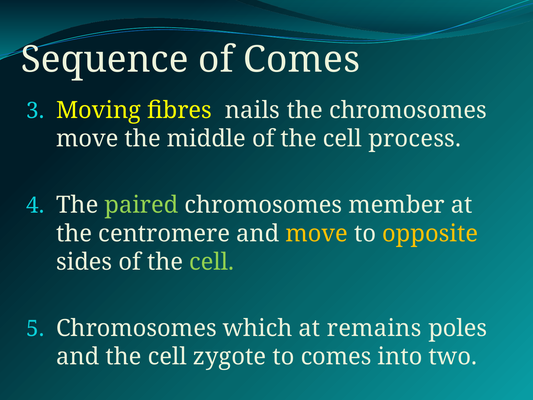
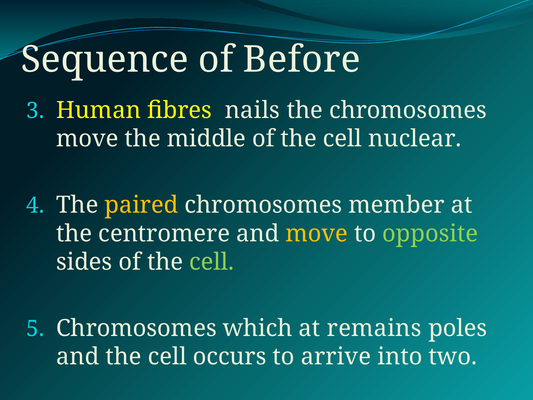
of Comes: Comes -> Before
Moving: Moving -> Human
process: process -> nuclear
paired colour: light green -> yellow
opposite colour: yellow -> light green
zygote: zygote -> occurs
to comes: comes -> arrive
